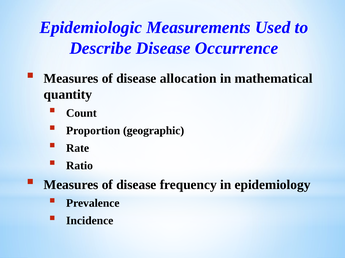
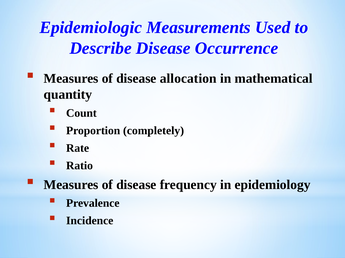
geographic: geographic -> completely
